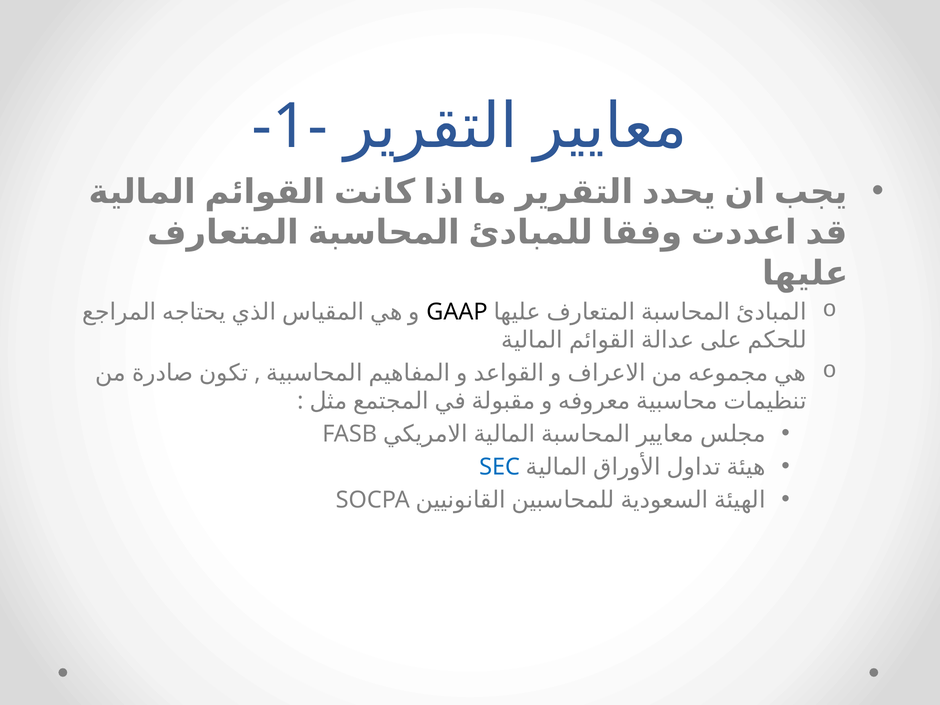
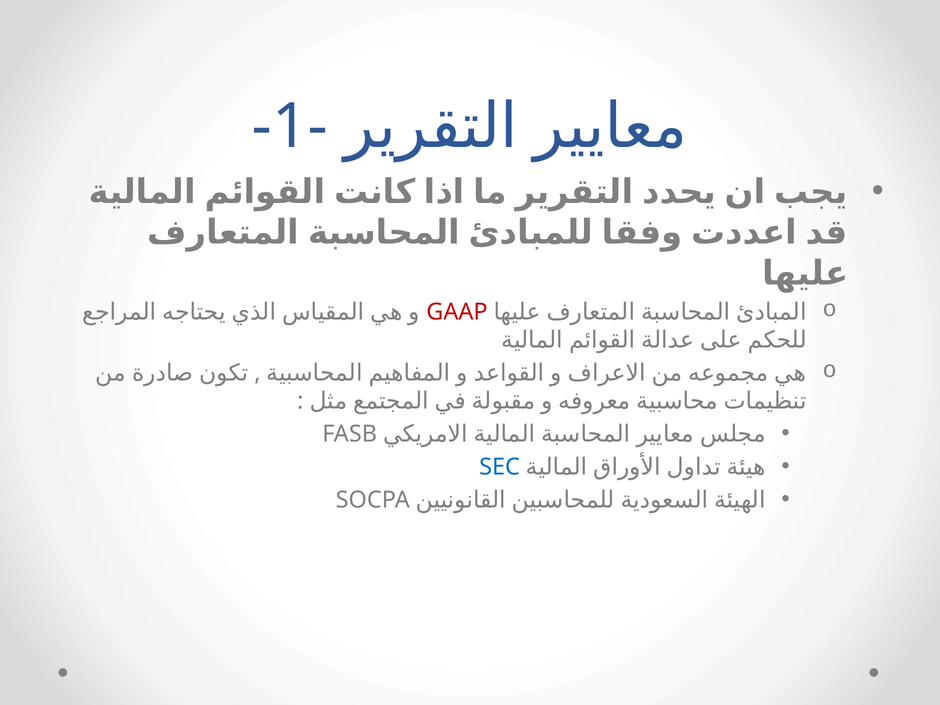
GAAP colour: black -> red
